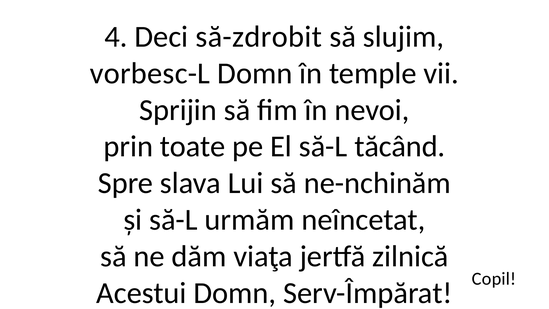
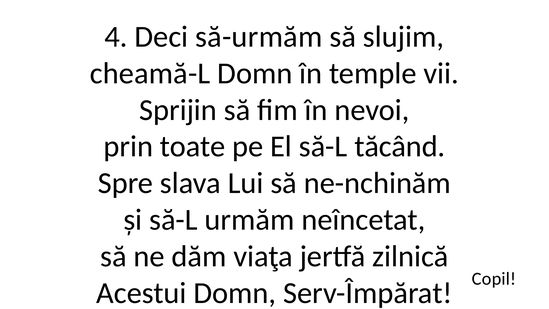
să-zdrobit: să-zdrobit -> să-urmăm
vorbesc-L: vorbesc-L -> cheamă-L
